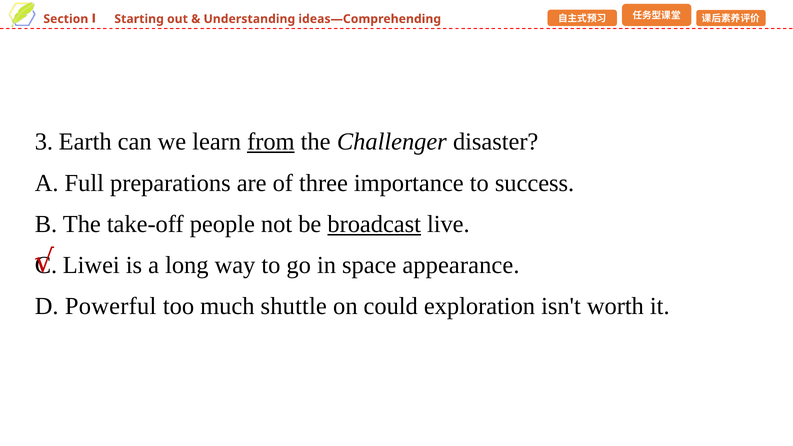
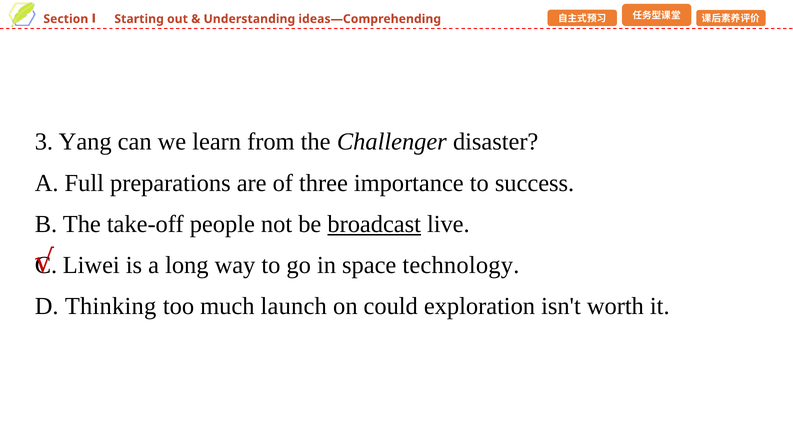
Earth: Earth -> Yang
from underline: present -> none
appearance: appearance -> technology
Powerful: Powerful -> Thinking
shuttle: shuttle -> launch
